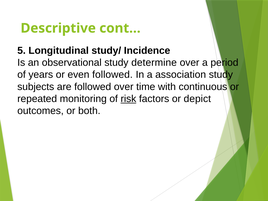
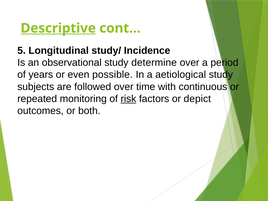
Descriptive underline: none -> present
even followed: followed -> possible
association: association -> aetiological
